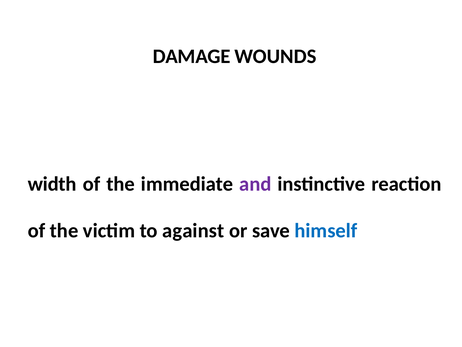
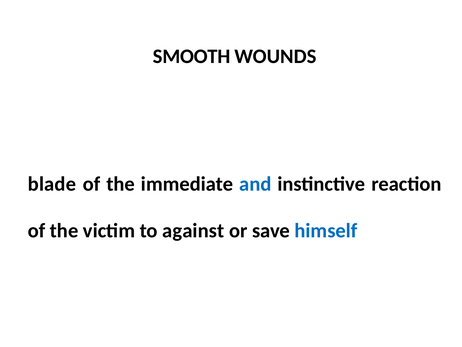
DAMAGE: DAMAGE -> SMOOTH
width: width -> blade
and colour: purple -> blue
